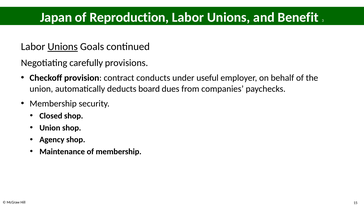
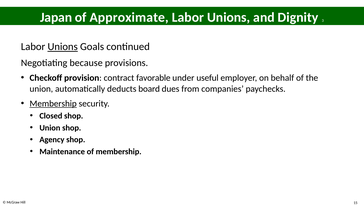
Reproduction: Reproduction -> Approximate
Benefit: Benefit -> Dignity
carefully: carefully -> because
conducts: conducts -> favorable
Membership at (53, 103) underline: none -> present
